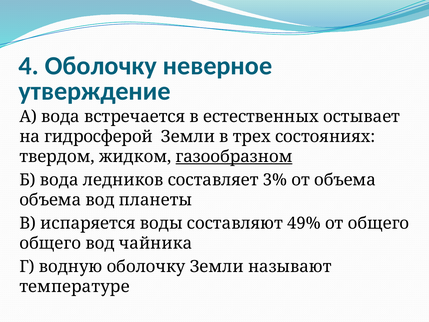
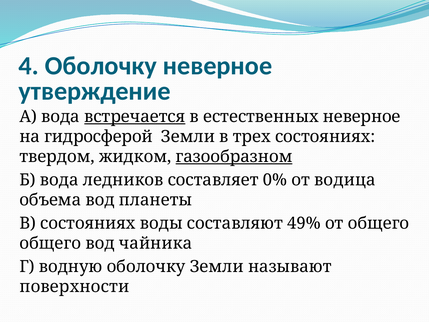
встречается underline: none -> present
естественных остывает: остывает -> неверное
3%: 3% -> 0%
от объема: объема -> водица
В испаряется: испаряется -> состояниях
температуре: температуре -> поверхности
